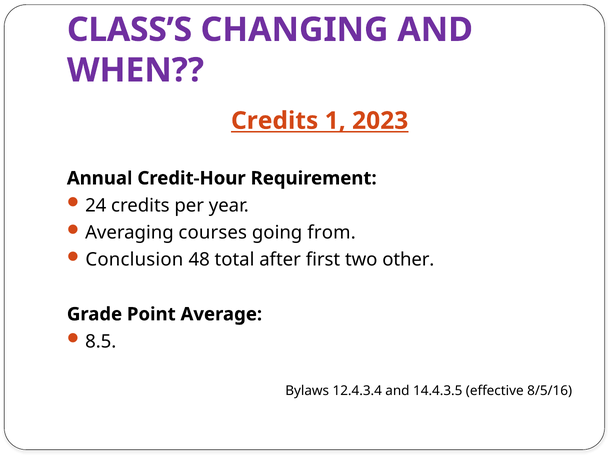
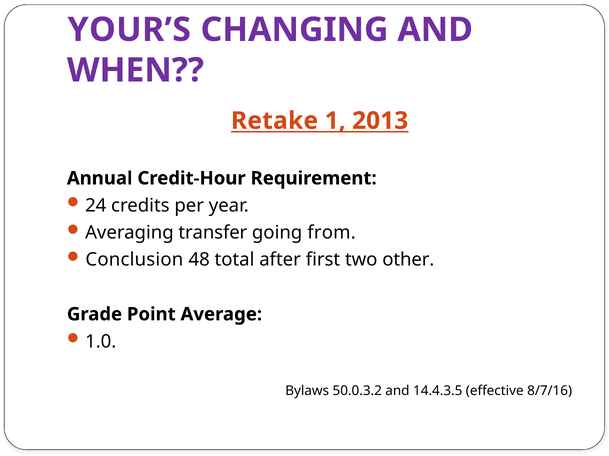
CLASS’S: CLASS’S -> YOUR’S
Credits at (275, 121): Credits -> Retake
2023: 2023 -> 2013
courses: courses -> transfer
8.5: 8.5 -> 1.0
12.4.3.4: 12.4.3.4 -> 50.0.3.2
8/5/16: 8/5/16 -> 8/7/16
